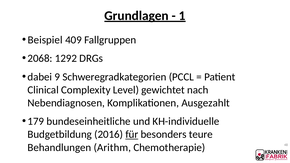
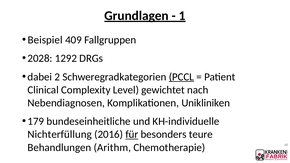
2068: 2068 -> 2028
9: 9 -> 2
PCCL underline: none -> present
Ausgezahlt: Ausgezahlt -> Unikliniken
Budgetbildung: Budgetbildung -> Nichterfüllung
